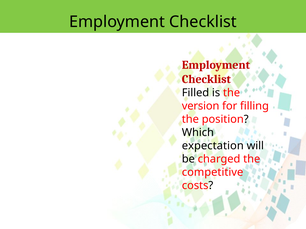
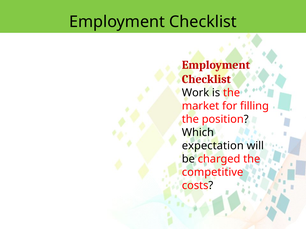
Filled: Filled -> Work
version: version -> market
